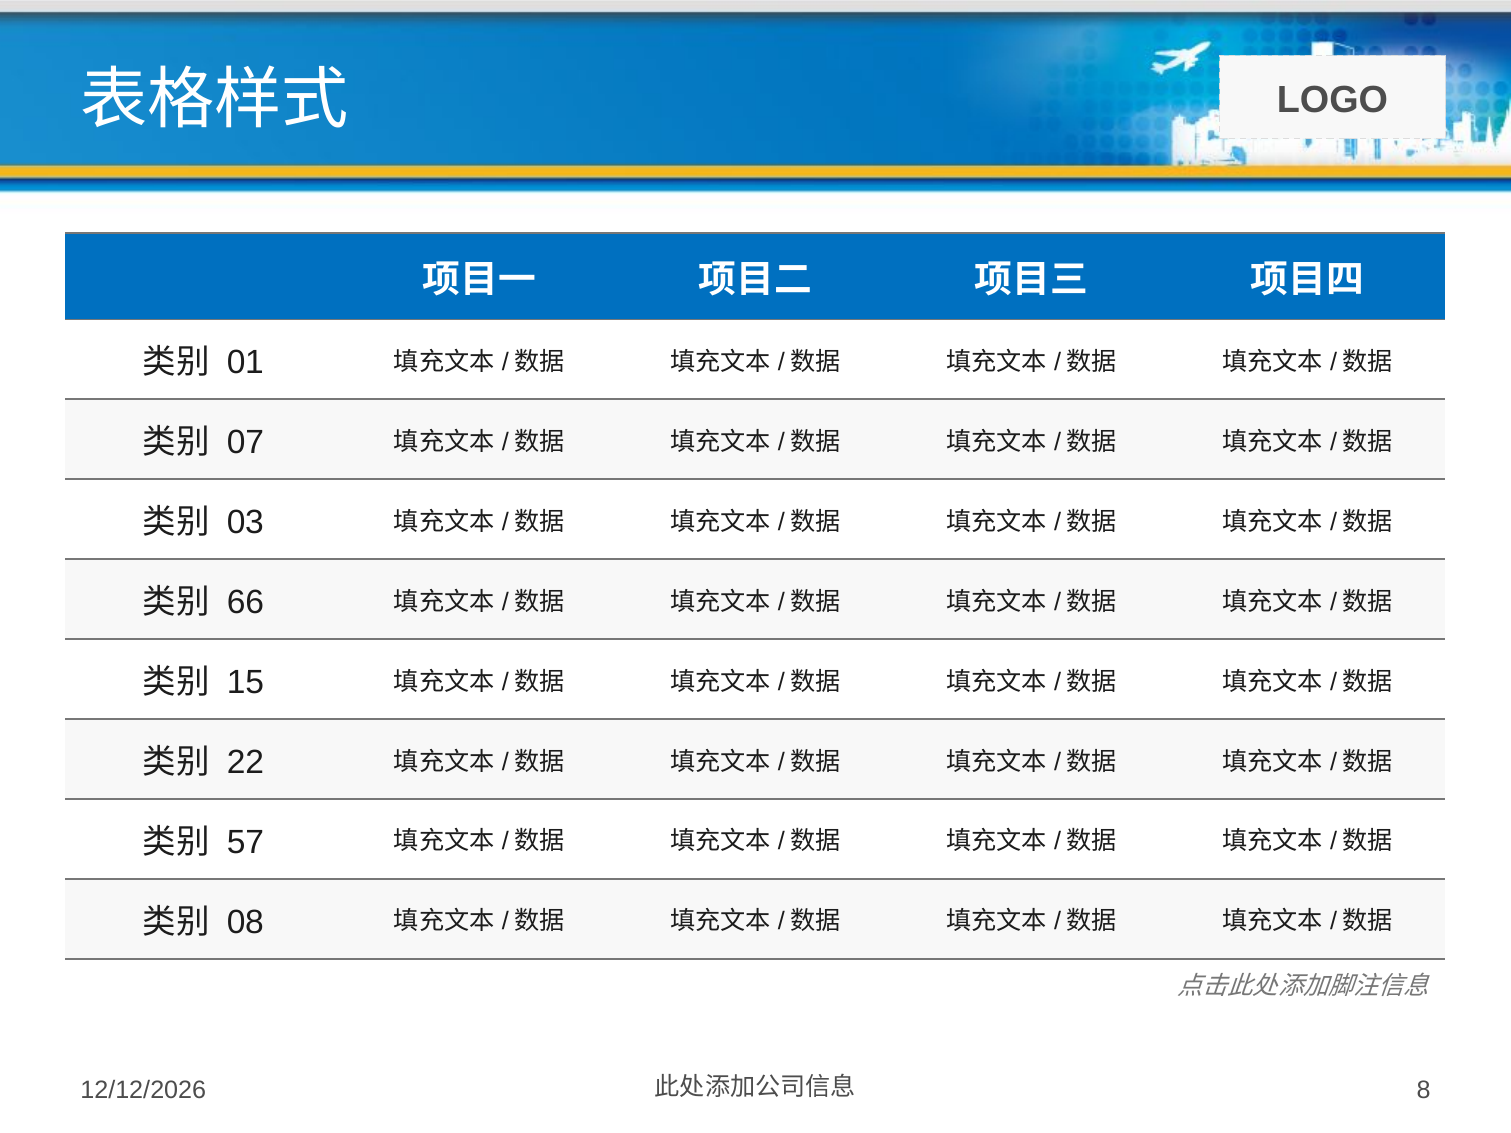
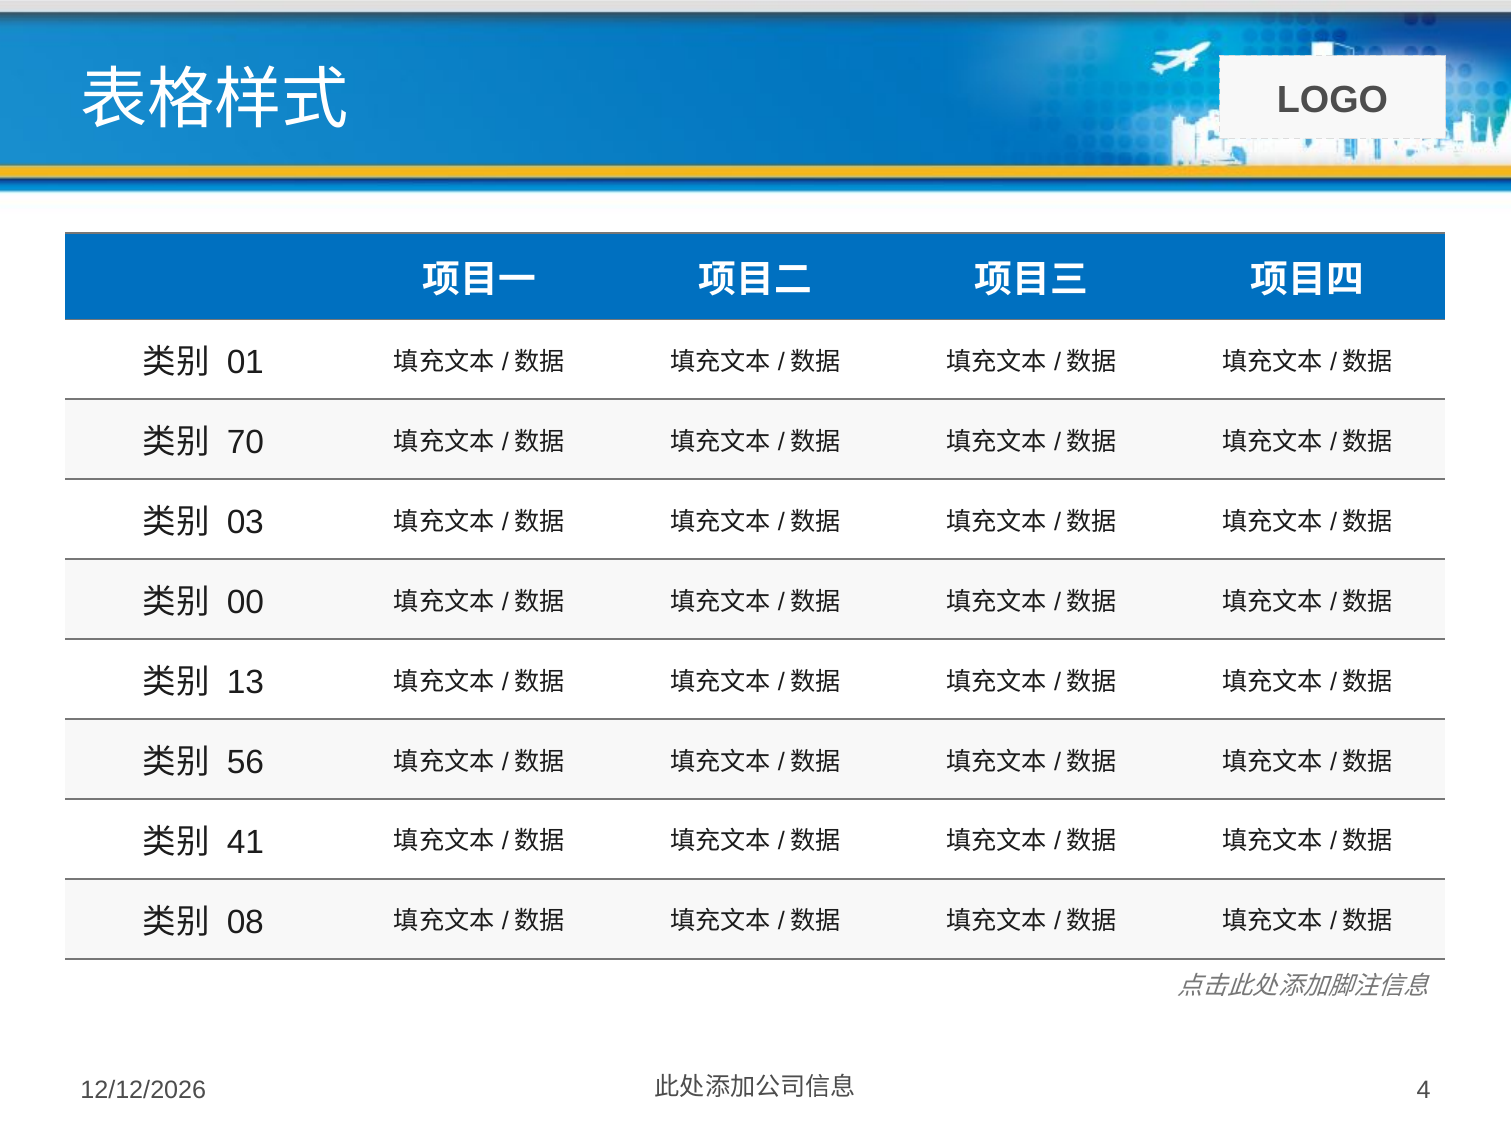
07: 07 -> 70
66: 66 -> 00
15: 15 -> 13
22: 22 -> 56
57: 57 -> 41
8: 8 -> 4
